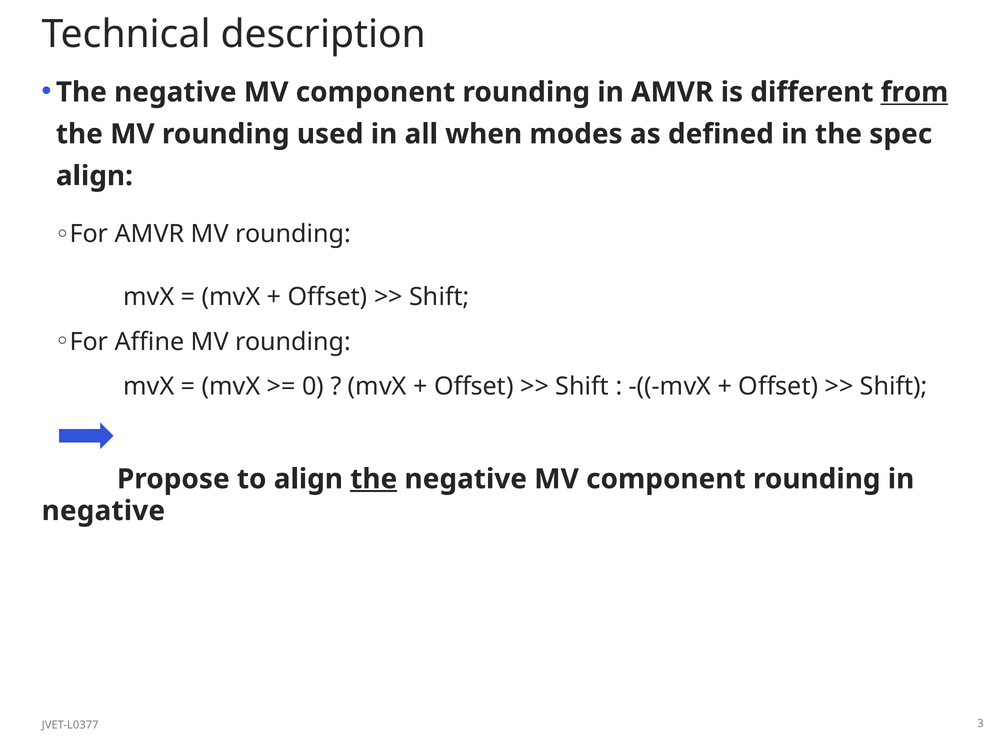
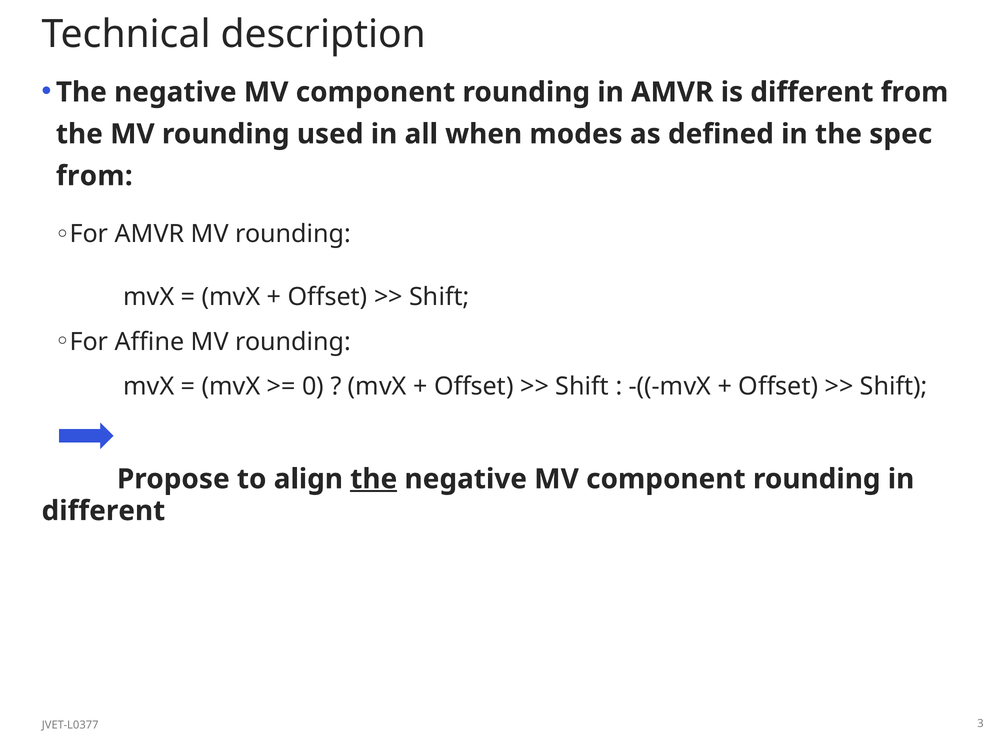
from at (915, 92) underline: present -> none
align at (94, 176): align -> from
negative at (103, 511): negative -> different
